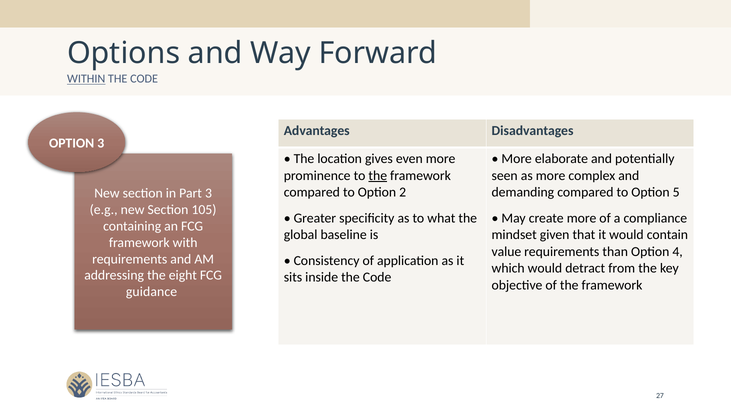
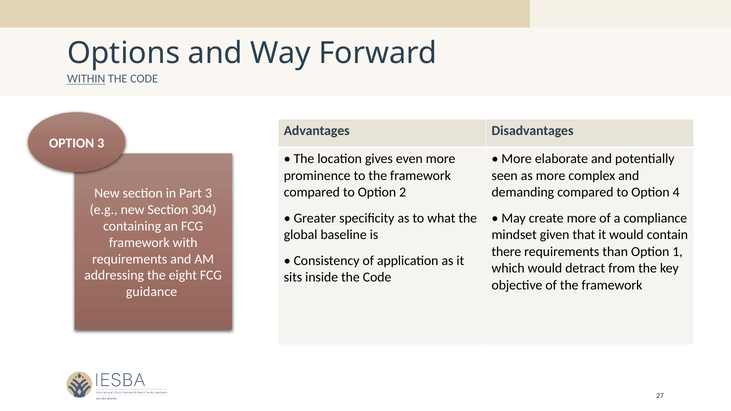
the at (378, 176) underline: present -> none
5: 5 -> 4
105: 105 -> 304
value: value -> there
4: 4 -> 1
